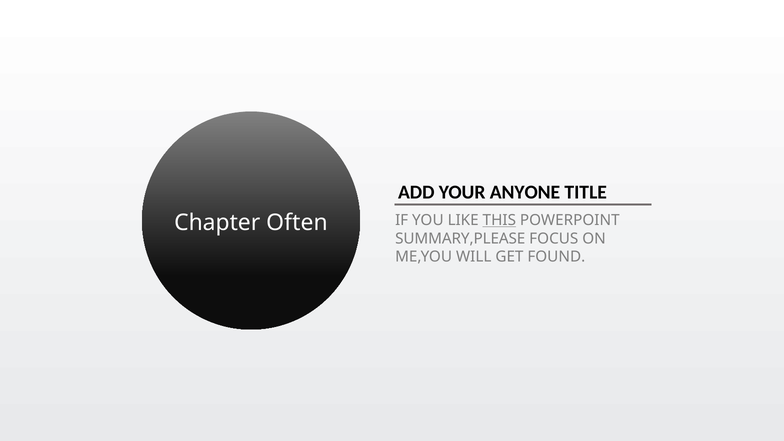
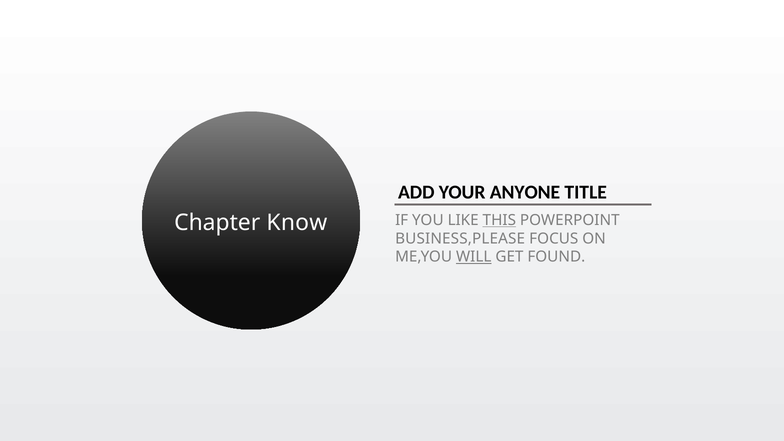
Often: Often -> Know
SUMMARY,PLEASE: SUMMARY,PLEASE -> BUSINESS,PLEASE
WILL underline: none -> present
